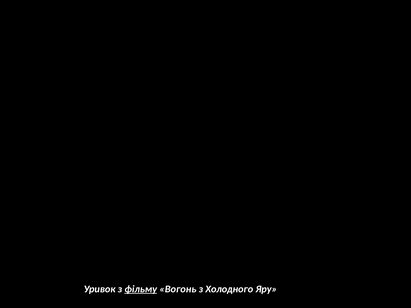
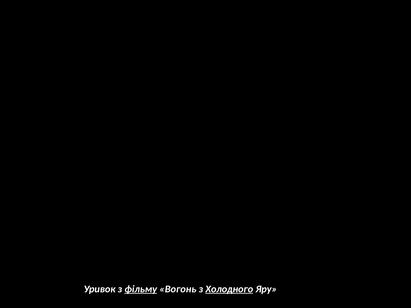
Холодного underline: none -> present
